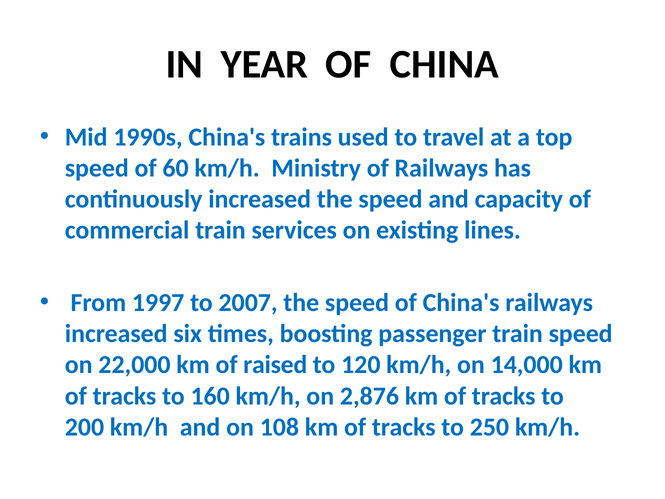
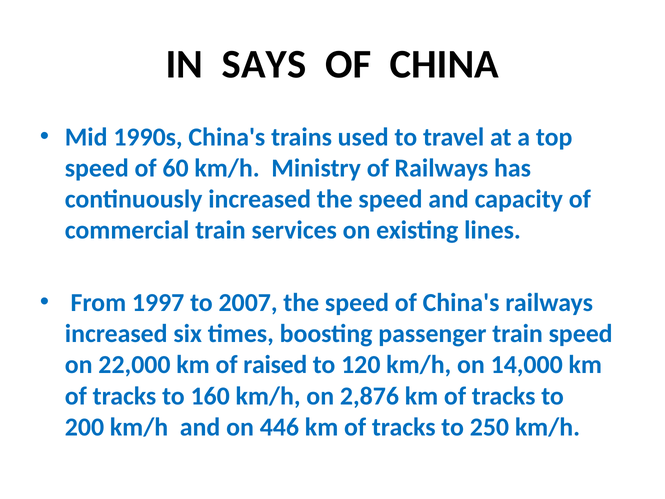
YEAR: YEAR -> SAYS
108: 108 -> 446
